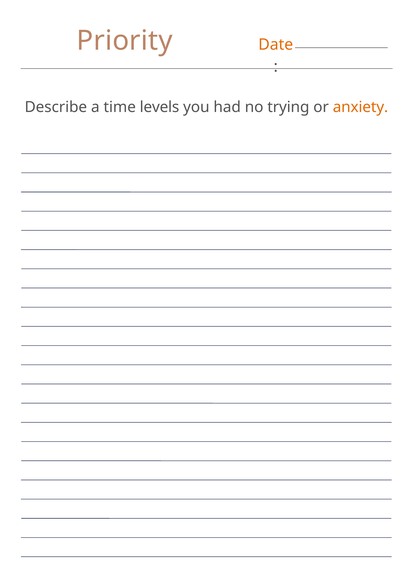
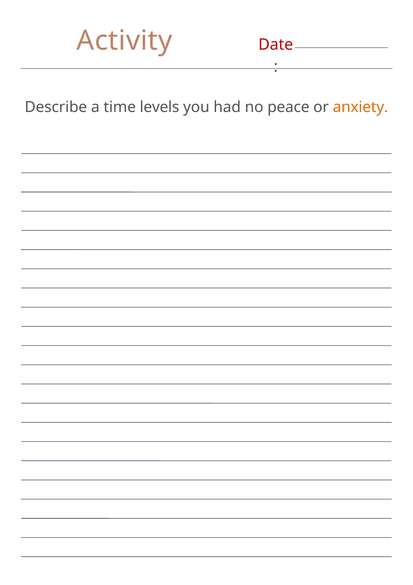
Priority: Priority -> Activity
Date colour: orange -> red
trying: trying -> peace
